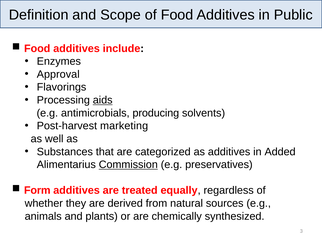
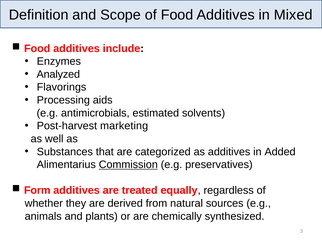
Public: Public -> Mixed
Approval: Approval -> Analyzed
aids underline: present -> none
producing: producing -> estimated
